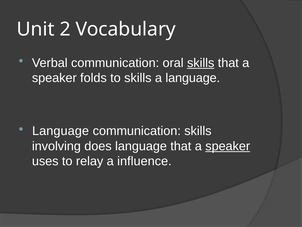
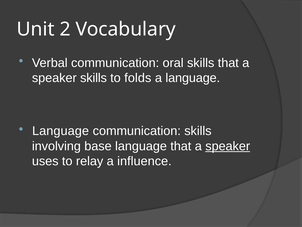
skills at (201, 63) underline: present -> none
speaker folds: folds -> skills
to skills: skills -> folds
does: does -> base
